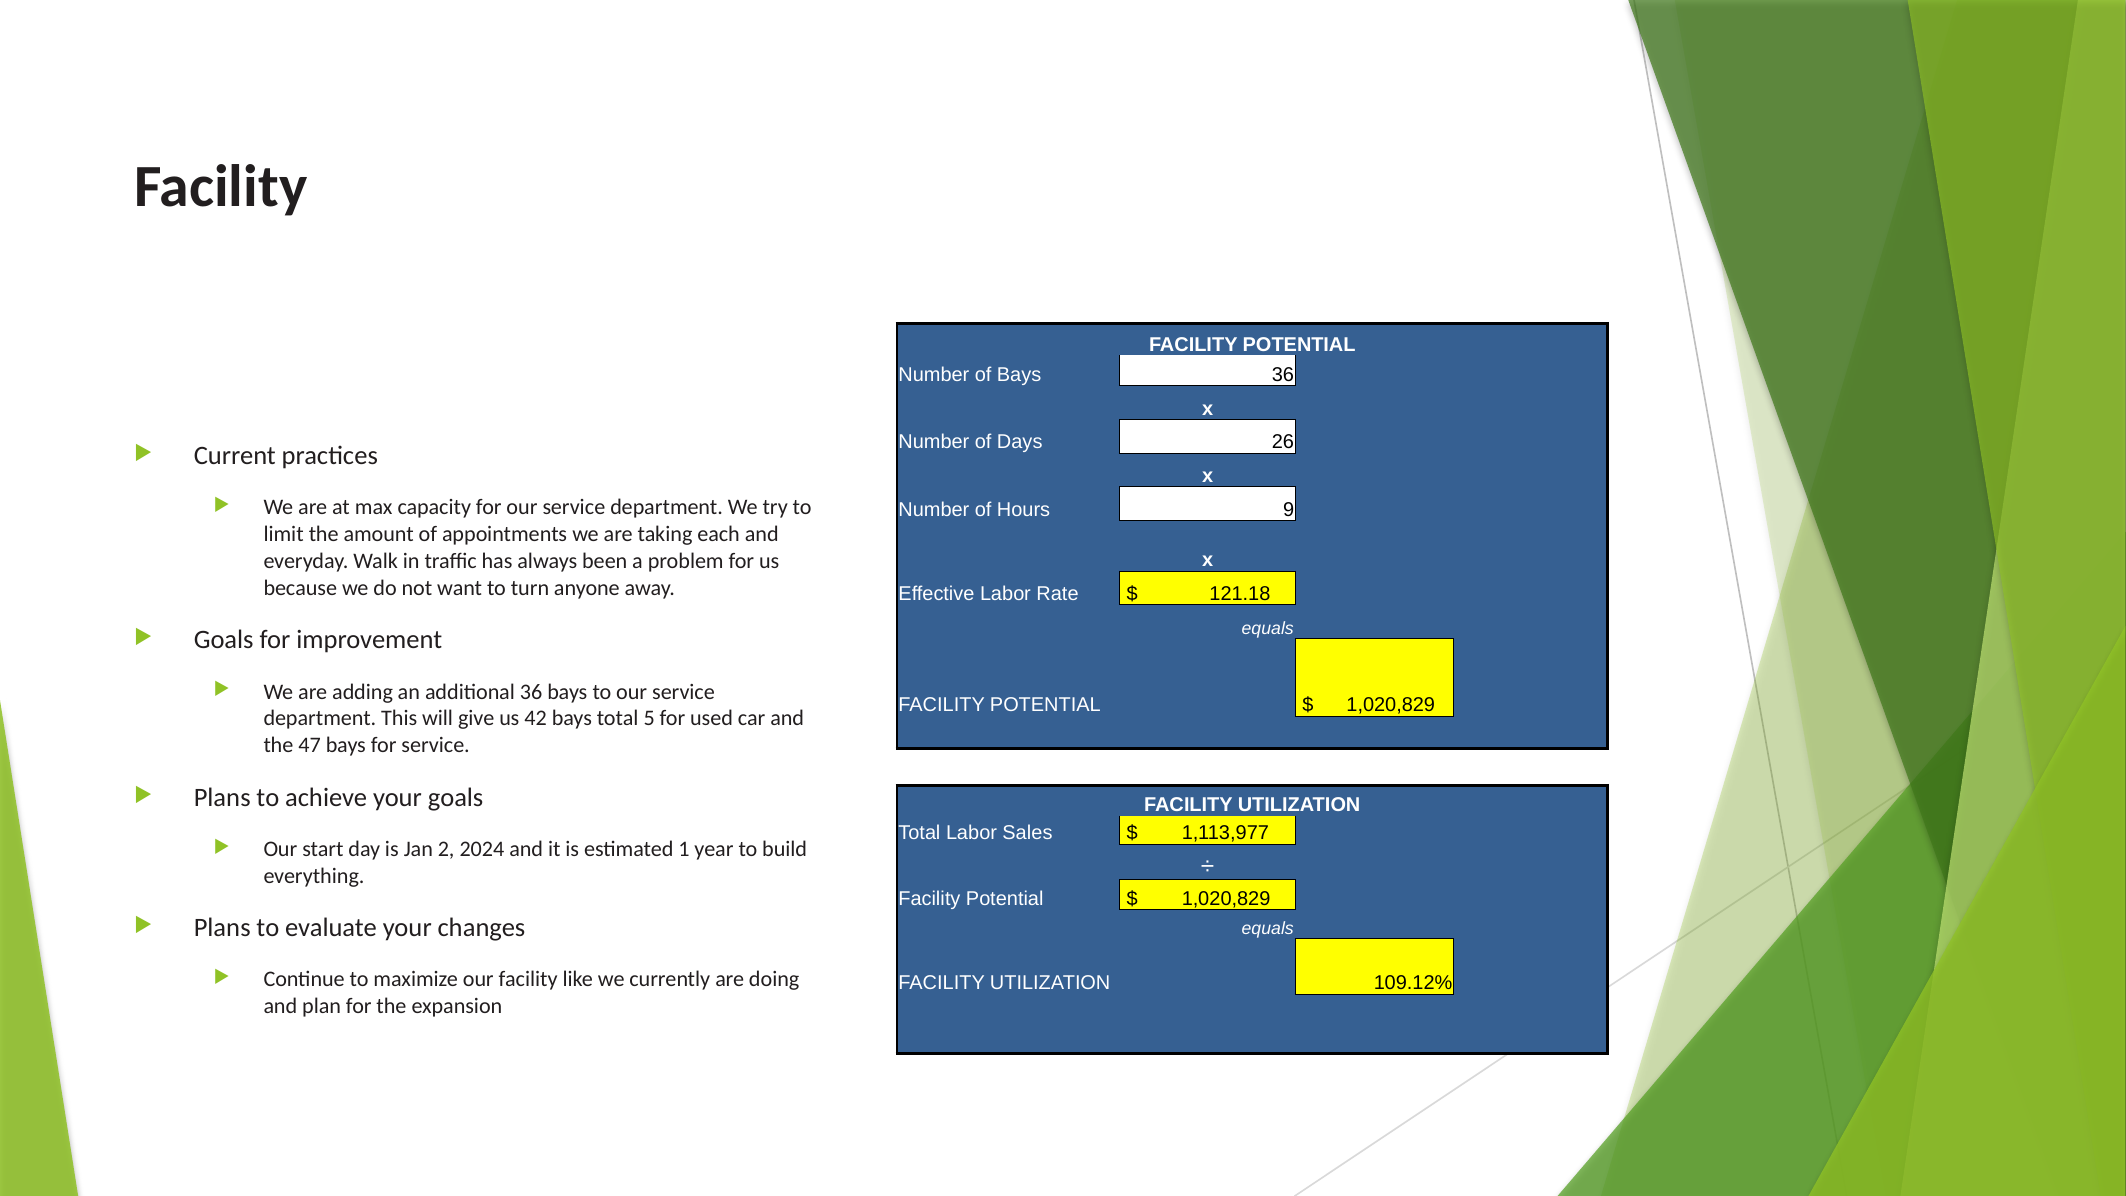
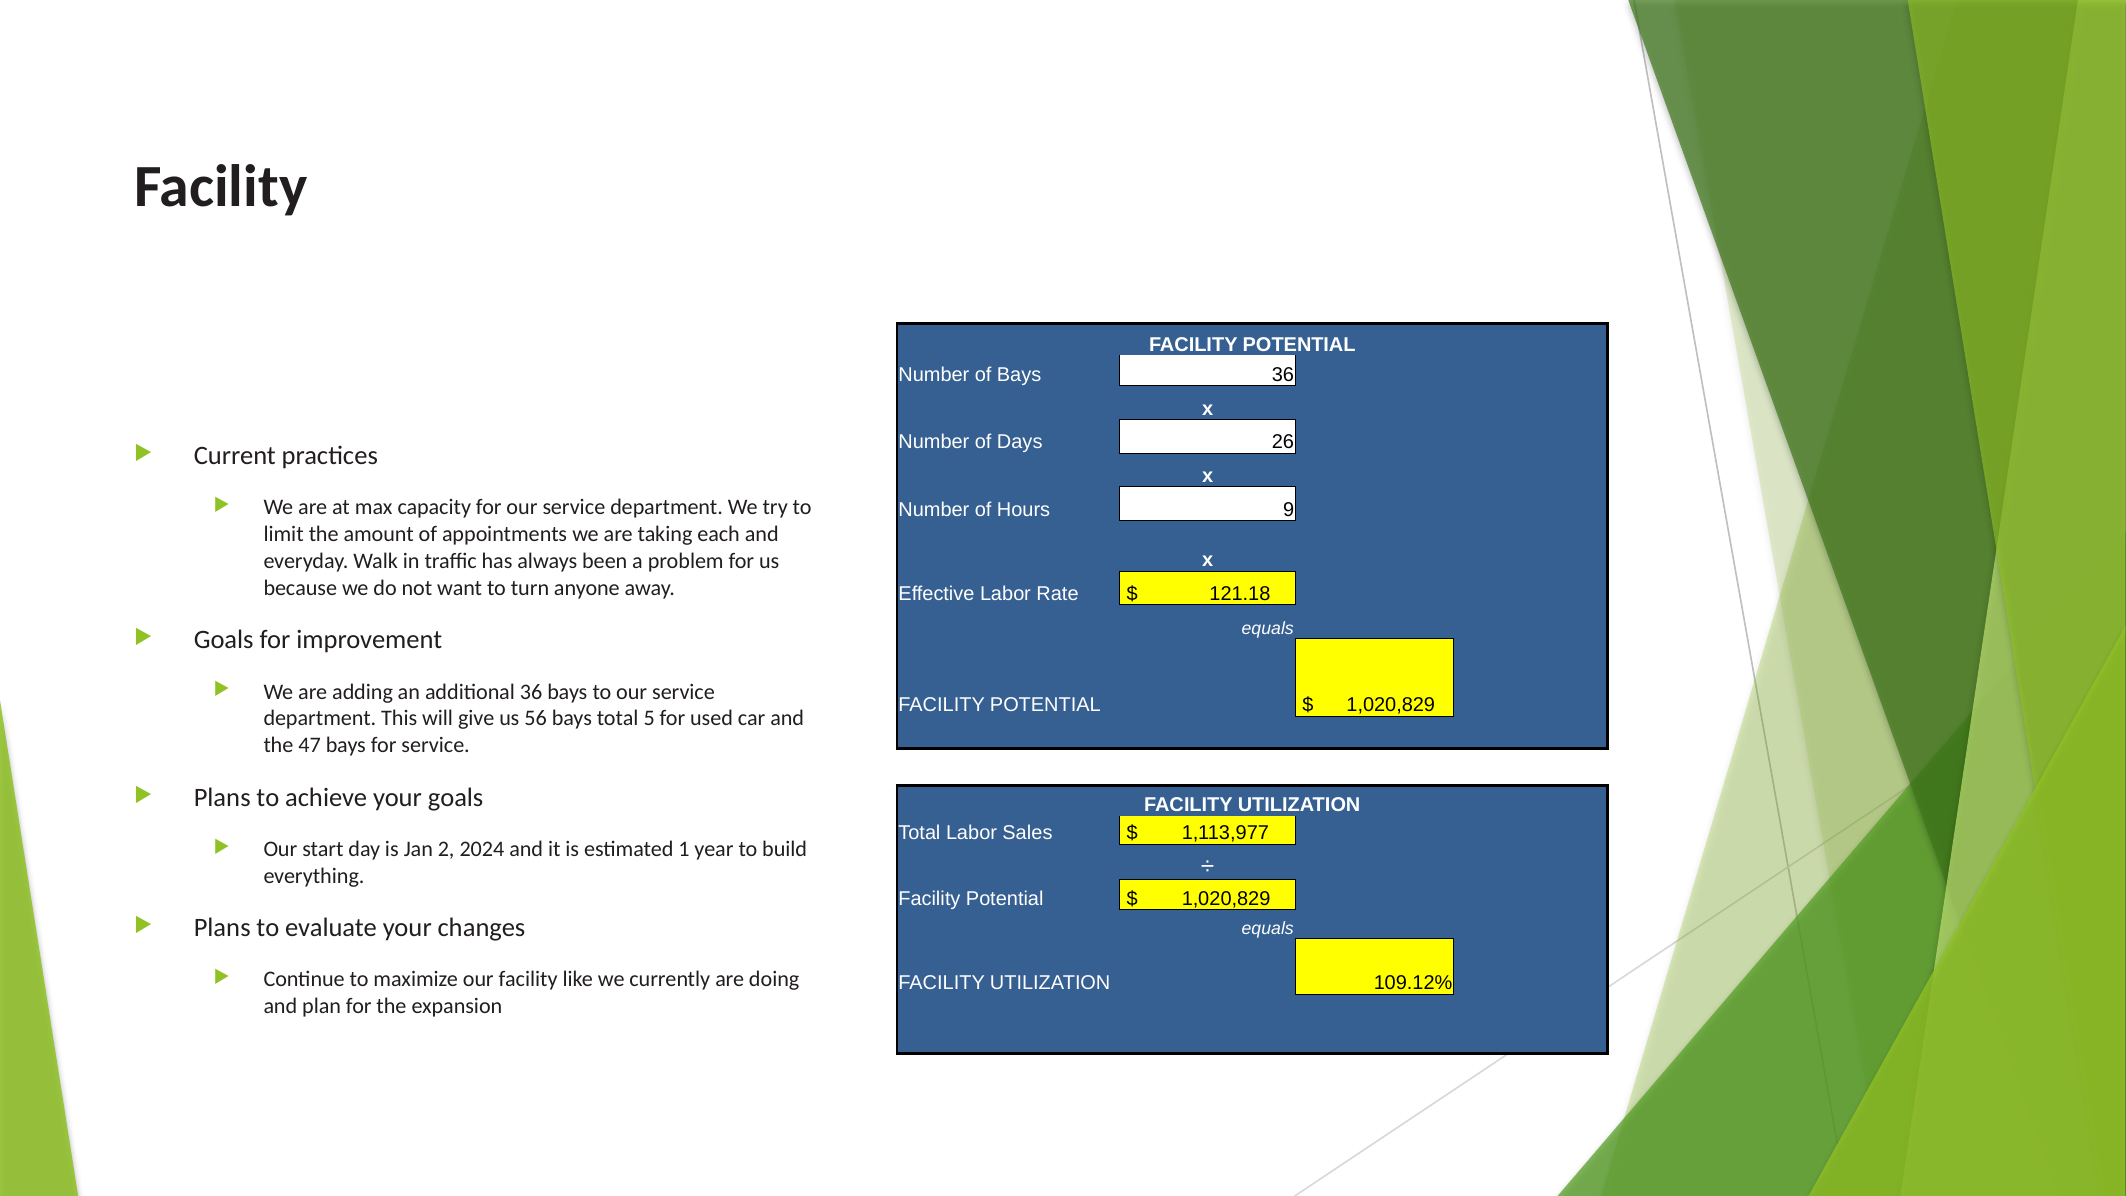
42: 42 -> 56
